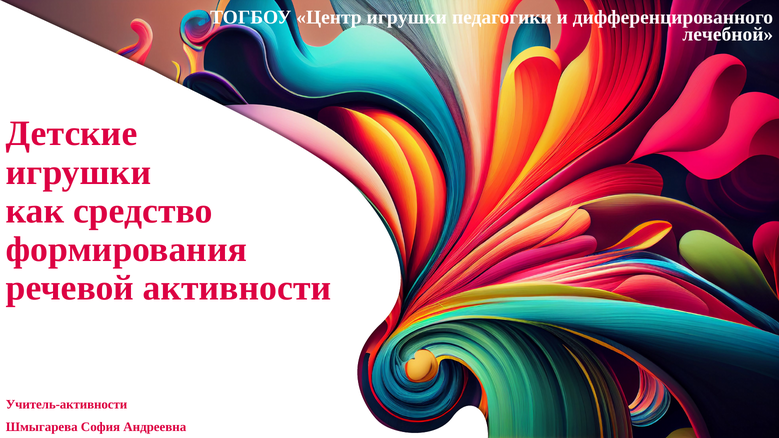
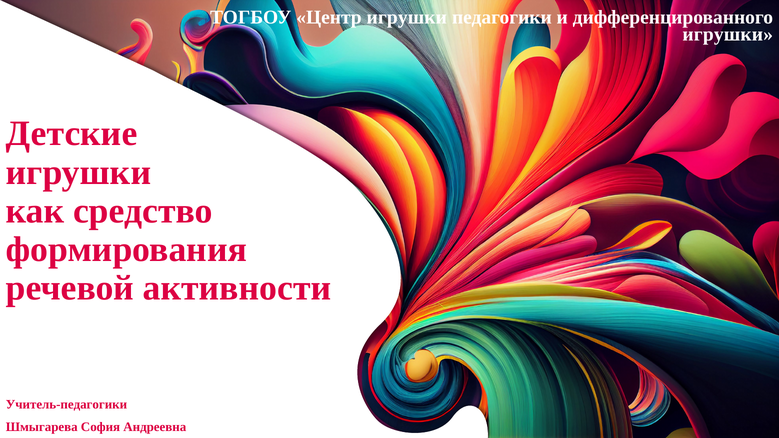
лечебной at (728, 34): лечебной -> игрушки
Учитель-активности: Учитель-активности -> Учитель-педагогики
